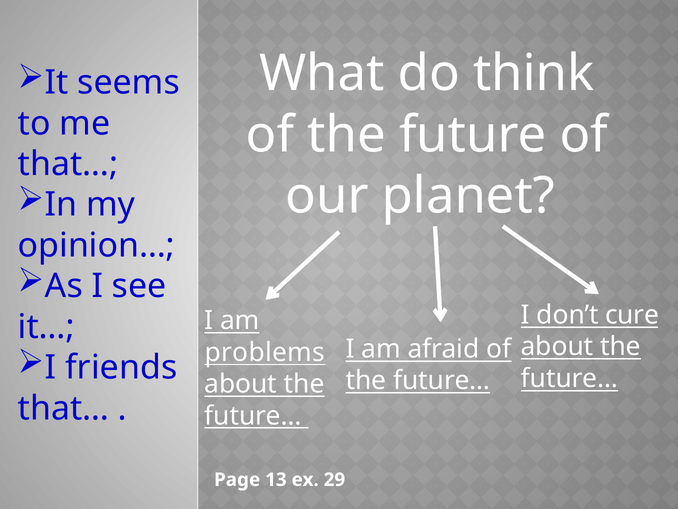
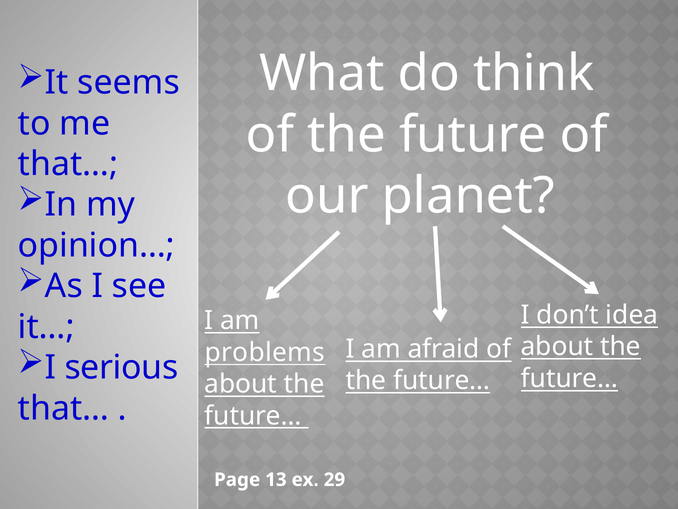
cure: cure -> idea
friends: friends -> serious
